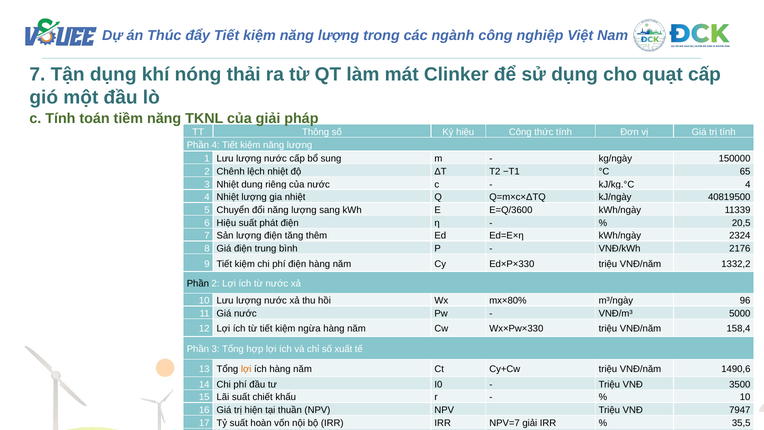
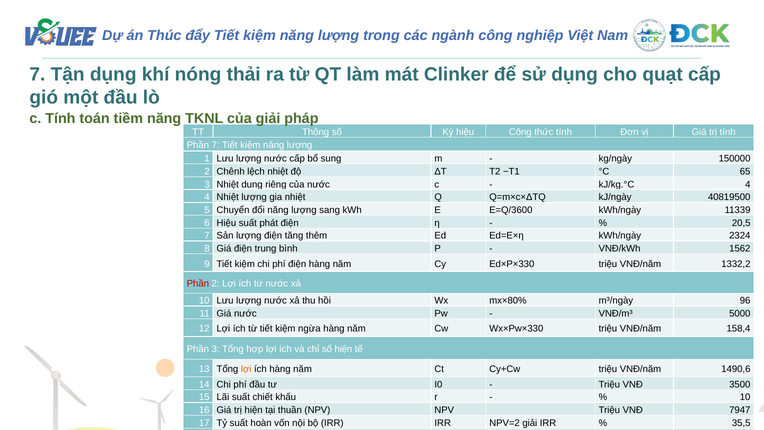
Phần 4: 4 -> 7
2176: 2176 -> 1562
Phần at (198, 283) colour: black -> red
số xuất: xuất -> hiện
NPV=7: NPV=7 -> NPV=2
